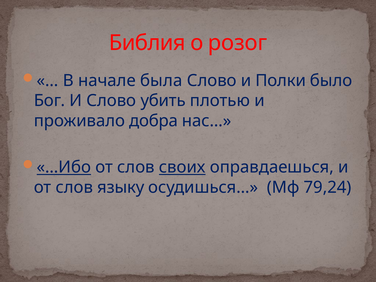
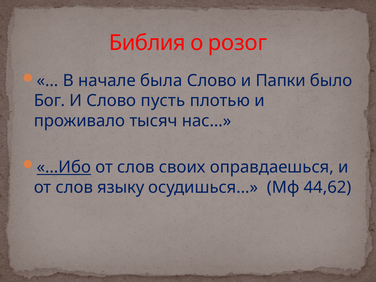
Полки: Полки -> Папки
убить: убить -> пусть
добра: добра -> тысяч
своих underline: present -> none
79,24: 79,24 -> 44,62
